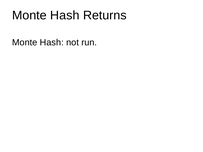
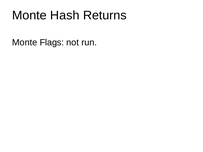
Hash at (52, 43): Hash -> Flags
